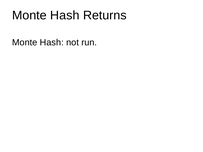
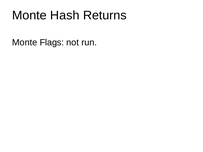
Hash at (52, 43): Hash -> Flags
